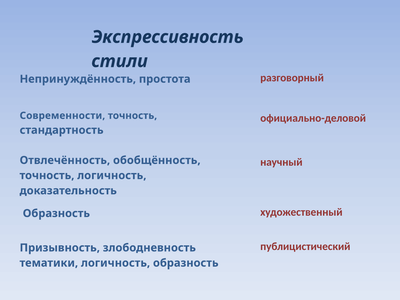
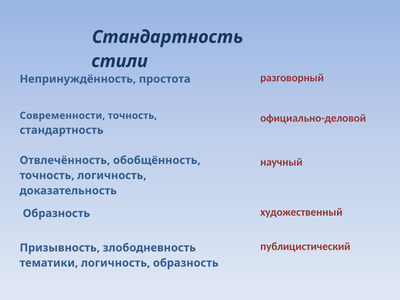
Экспрессивность at (168, 37): Экспрессивность -> Стандартность
